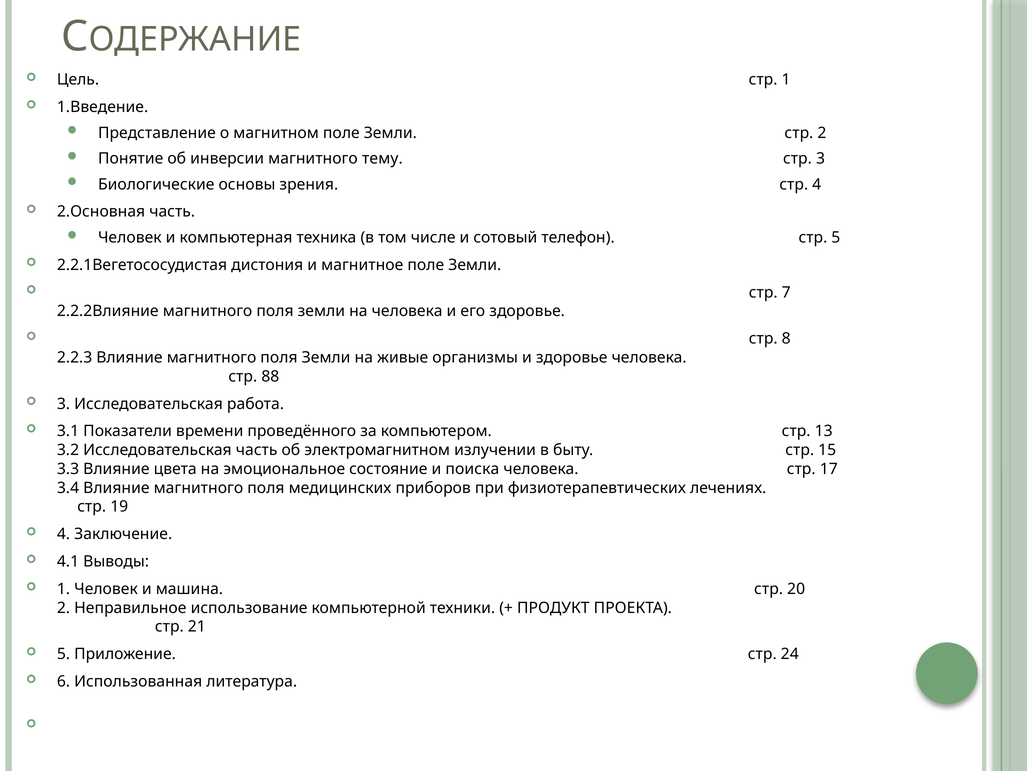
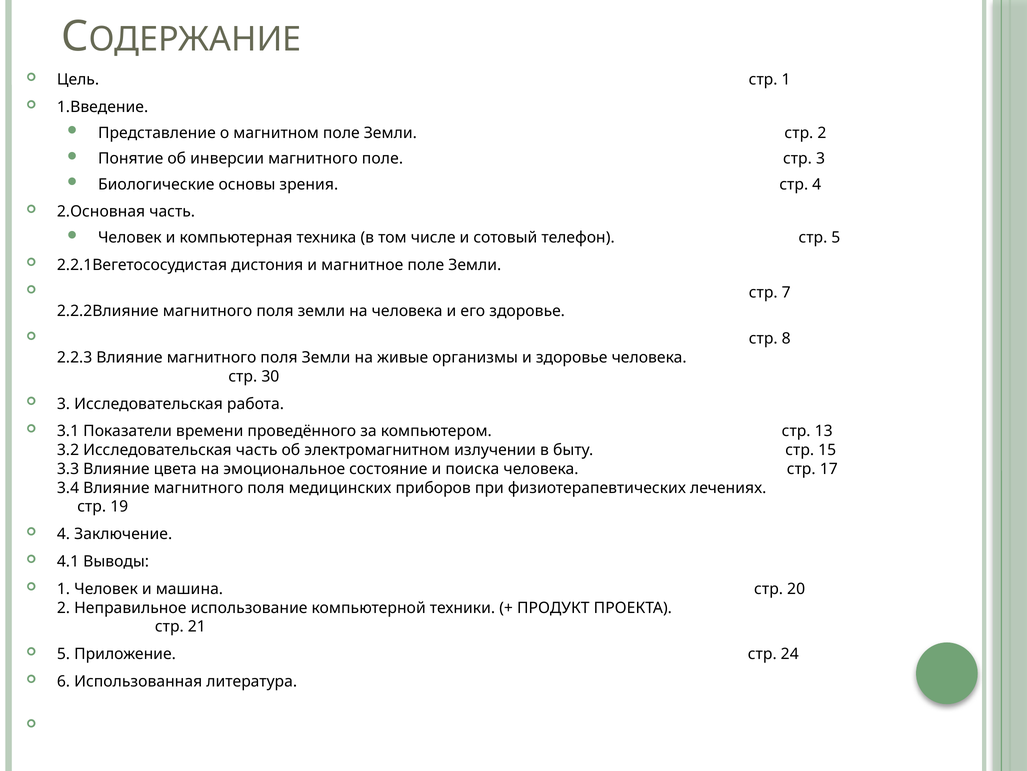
магнитного тему: тему -> поле
88: 88 -> 30
